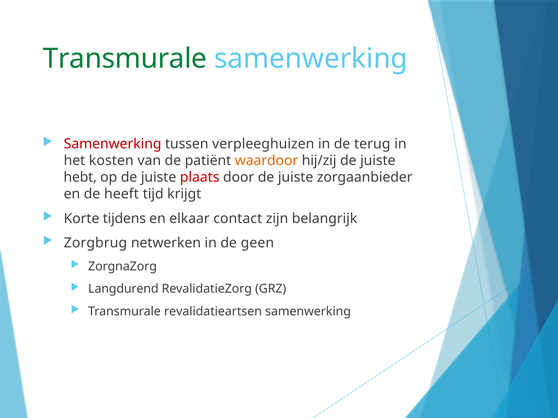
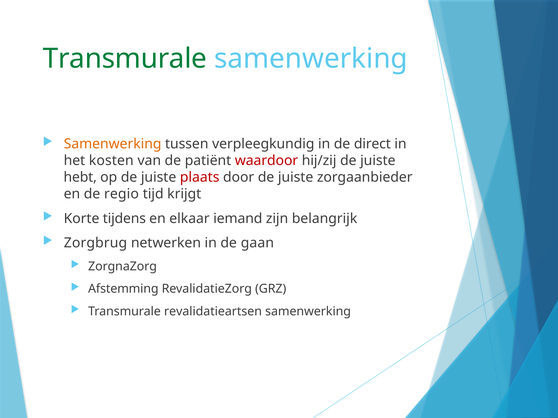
Samenwerking at (113, 144) colour: red -> orange
verpleeghuizen: verpleeghuizen -> verpleegkundig
terug: terug -> direct
waardoor colour: orange -> red
heeft: heeft -> regio
contact: contact -> iemand
geen: geen -> gaan
Langdurend: Langdurend -> Afstemming
